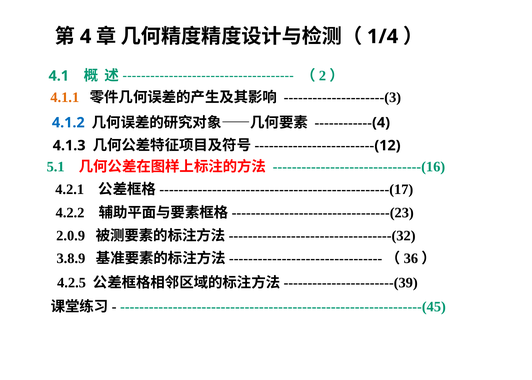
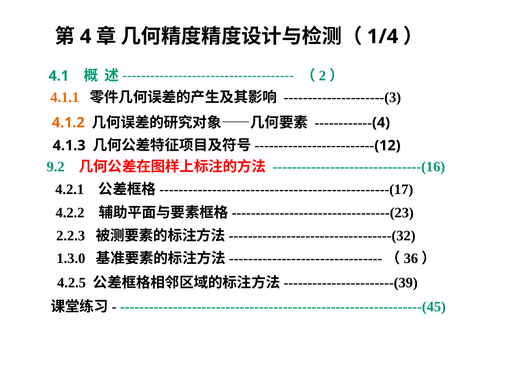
4.1.2 colour: blue -> orange
5.1: 5.1 -> 9.2
2.0.9: 2.0.9 -> 2.2.3
3.8.9: 3.8.9 -> 1.3.0
